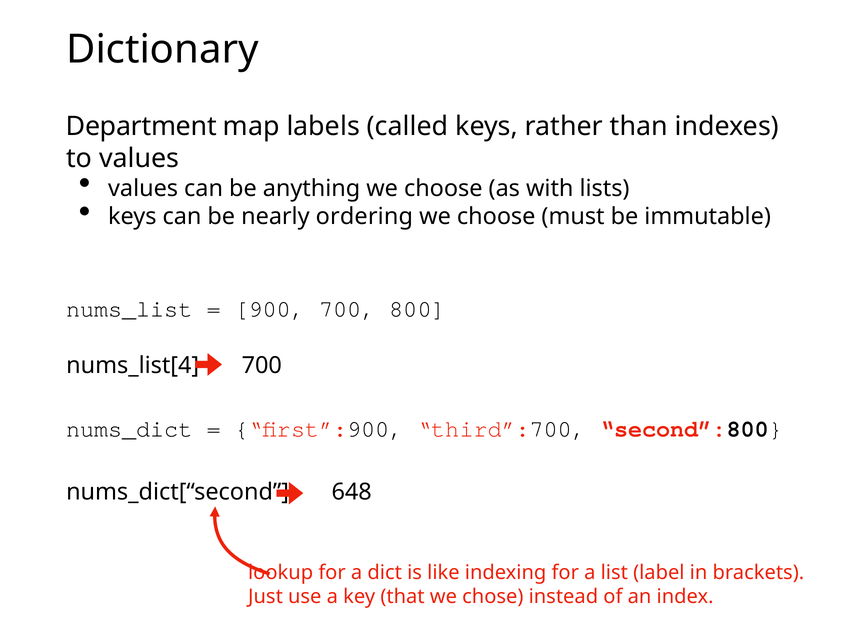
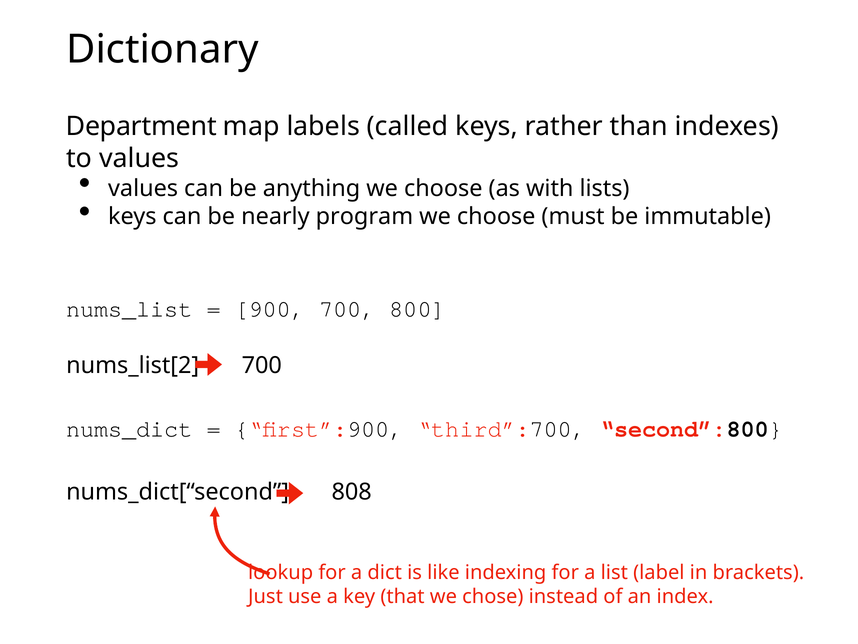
ordering: ordering -> program
nums_list[4: nums_list[4 -> nums_list[2
648: 648 -> 808
